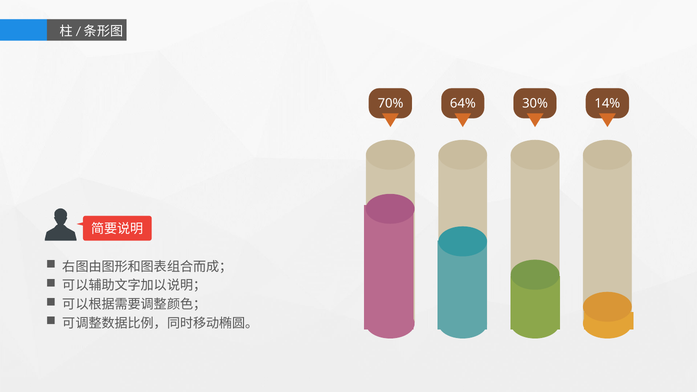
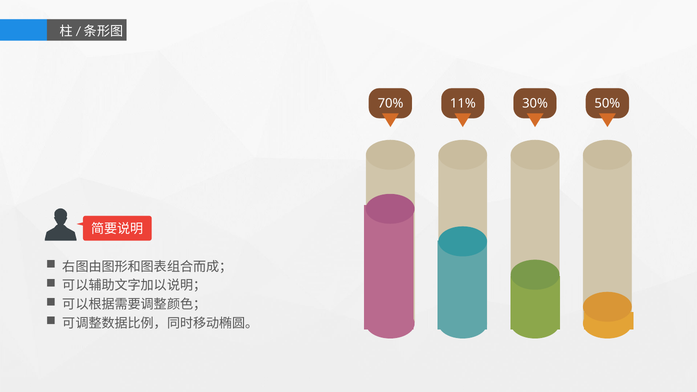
64%: 64% -> 11%
14%: 14% -> 50%
